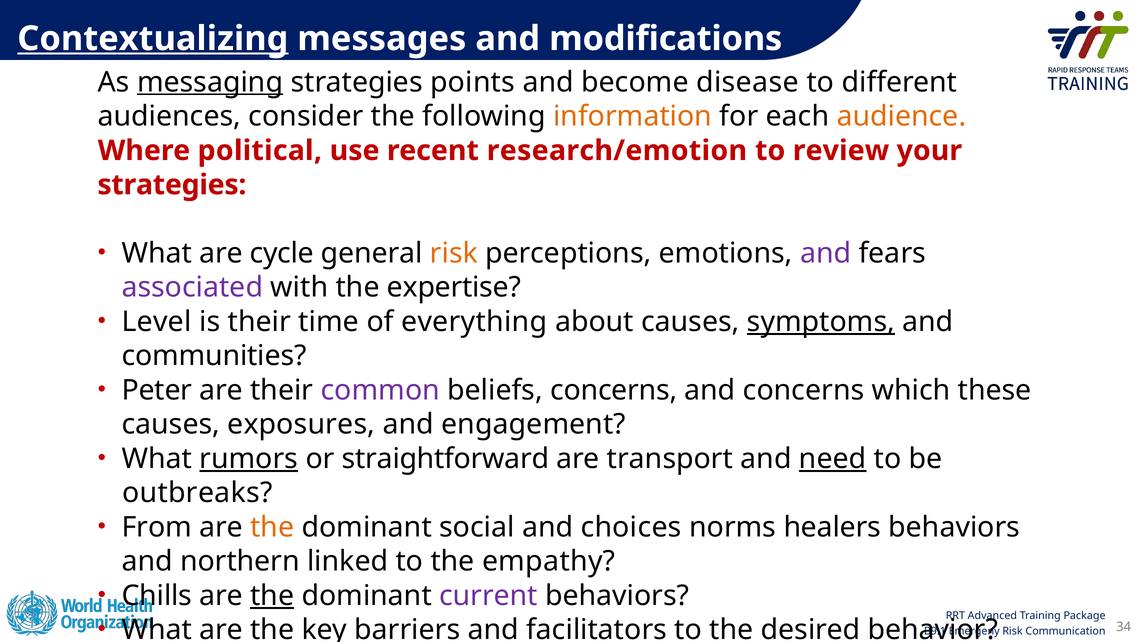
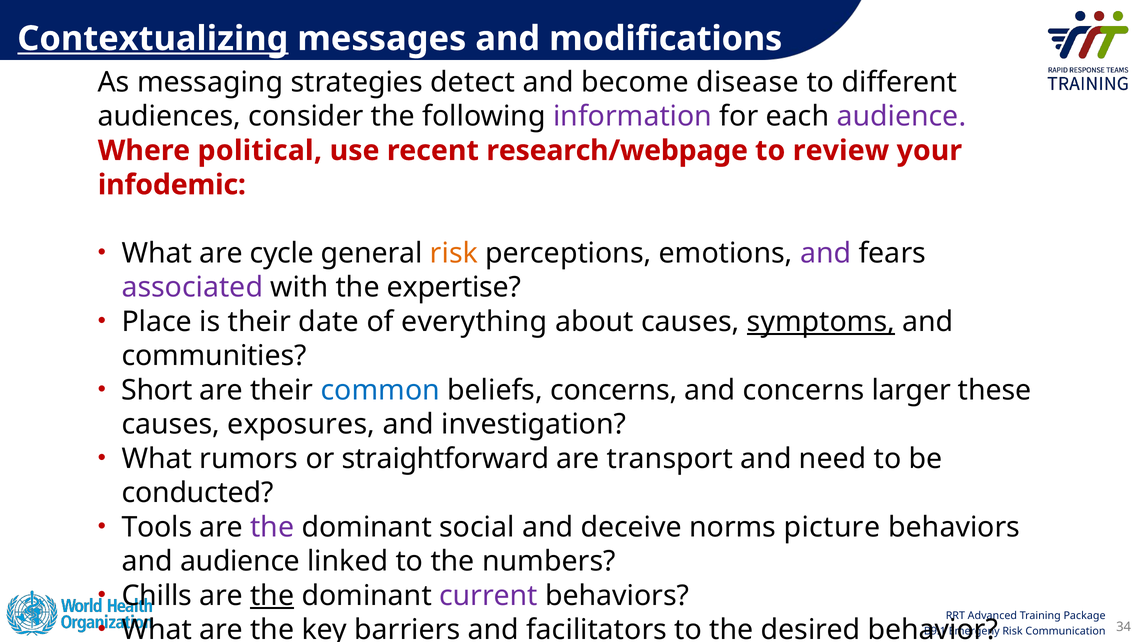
messaging underline: present -> none
points: points -> detect
information colour: orange -> purple
audience at (901, 116) colour: orange -> purple
research/emotion: research/emotion -> research/webpage
strategies at (172, 185): strategies -> infodemic
Level: Level -> Place
time: time -> date
Peter: Peter -> Short
common colour: purple -> blue
which: which -> larger
engagement: engagement -> investigation
rumors underline: present -> none
need underline: present -> none
outbreaks: outbreaks -> conducted
From: From -> Tools
the at (272, 527) colour: orange -> purple
choices: choices -> deceive
healers: healers -> picture
and northern: northern -> audience
empathy: empathy -> numbers
